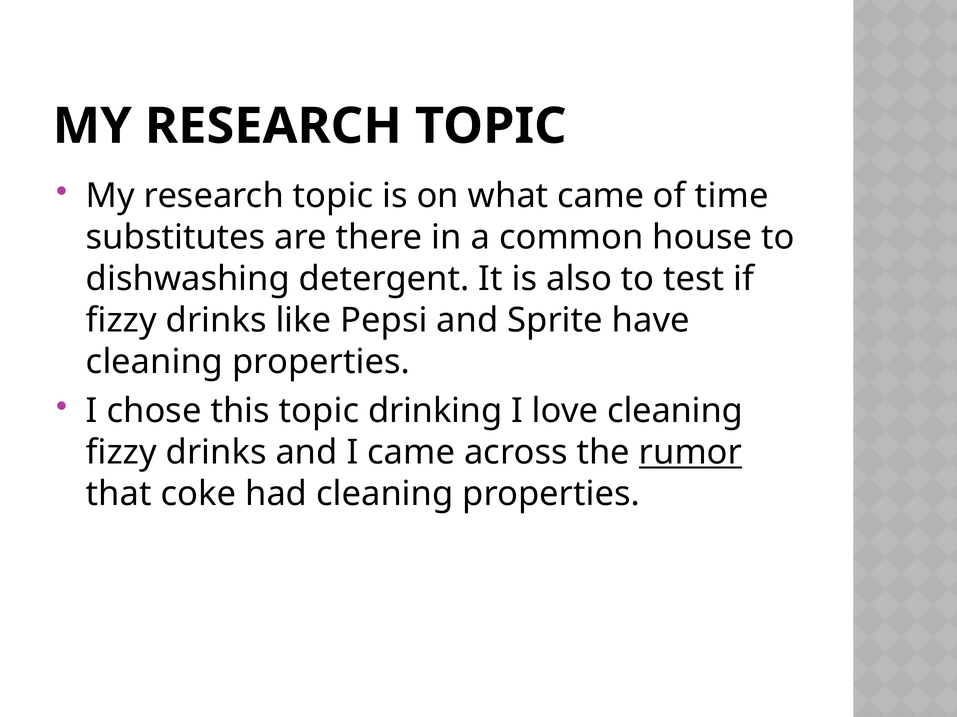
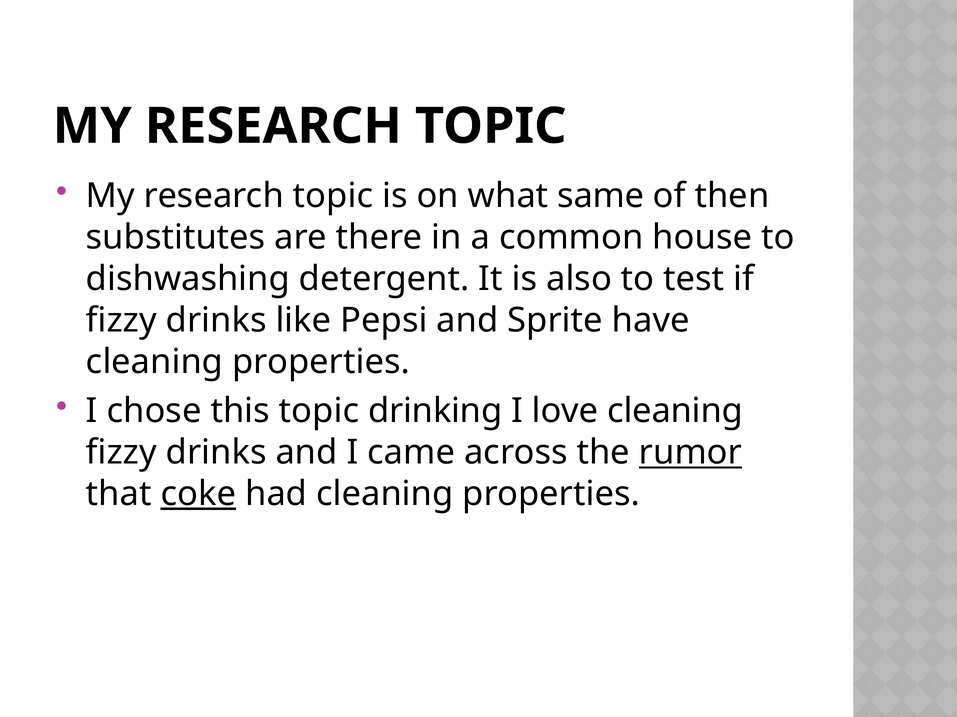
what came: came -> same
time: time -> then
coke underline: none -> present
